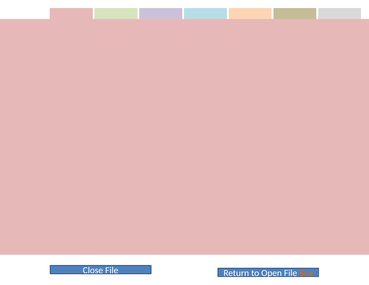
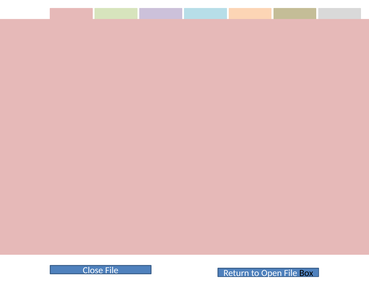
Box colour: orange -> black
